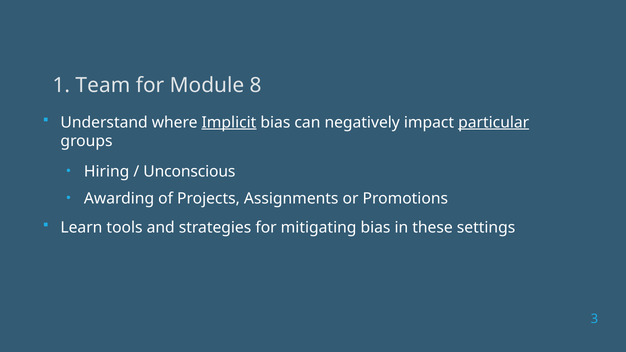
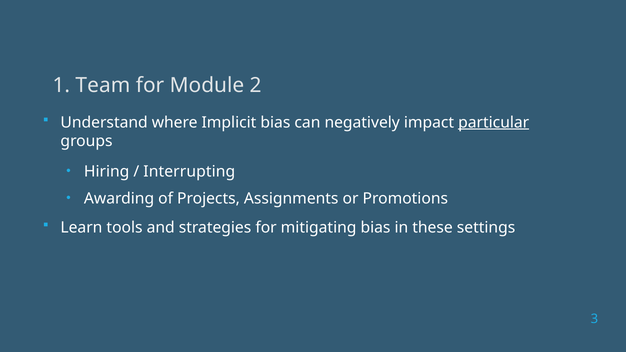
8: 8 -> 2
Implicit underline: present -> none
Unconscious: Unconscious -> Interrupting
